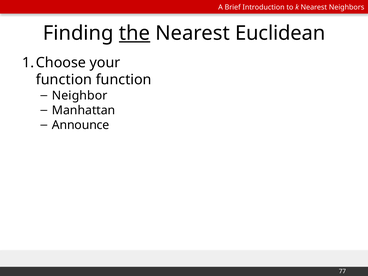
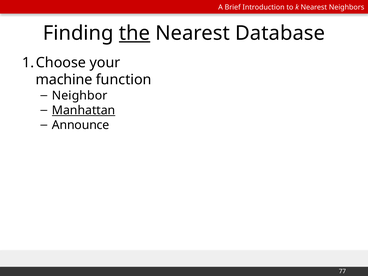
Euclidean: Euclidean -> Database
function at (64, 80): function -> machine
Manhattan underline: none -> present
